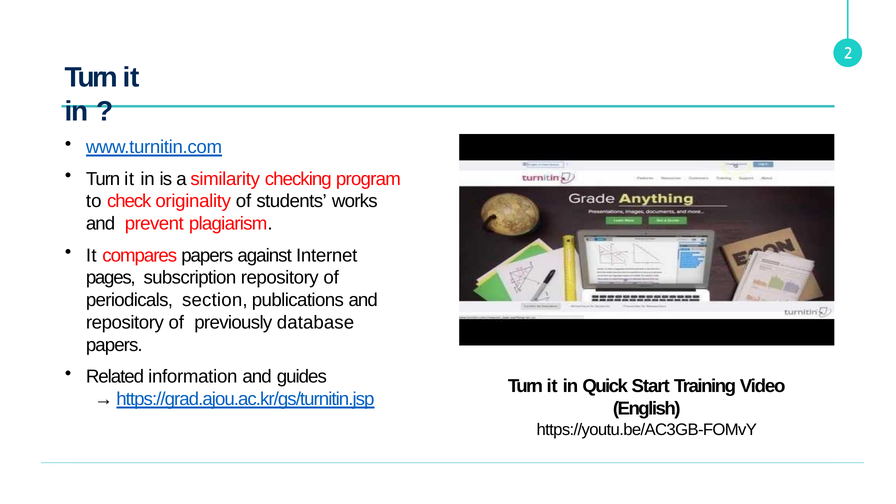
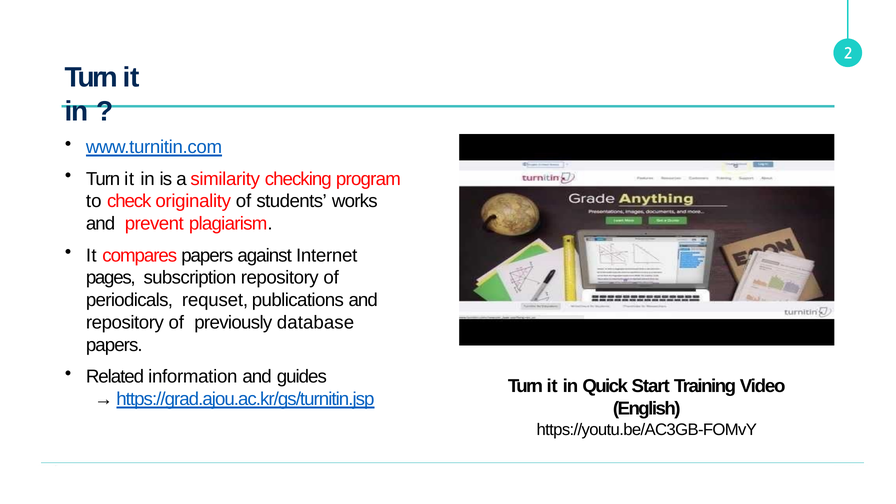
section: section -> requset
